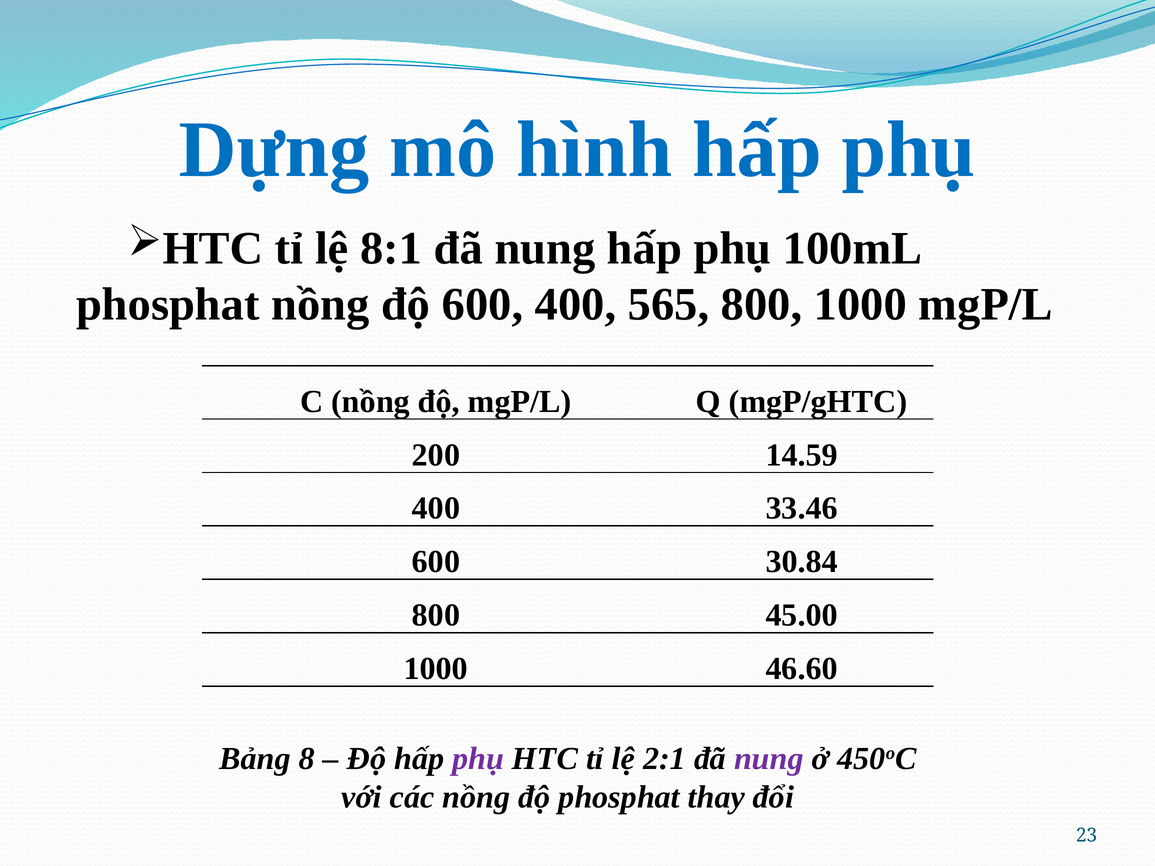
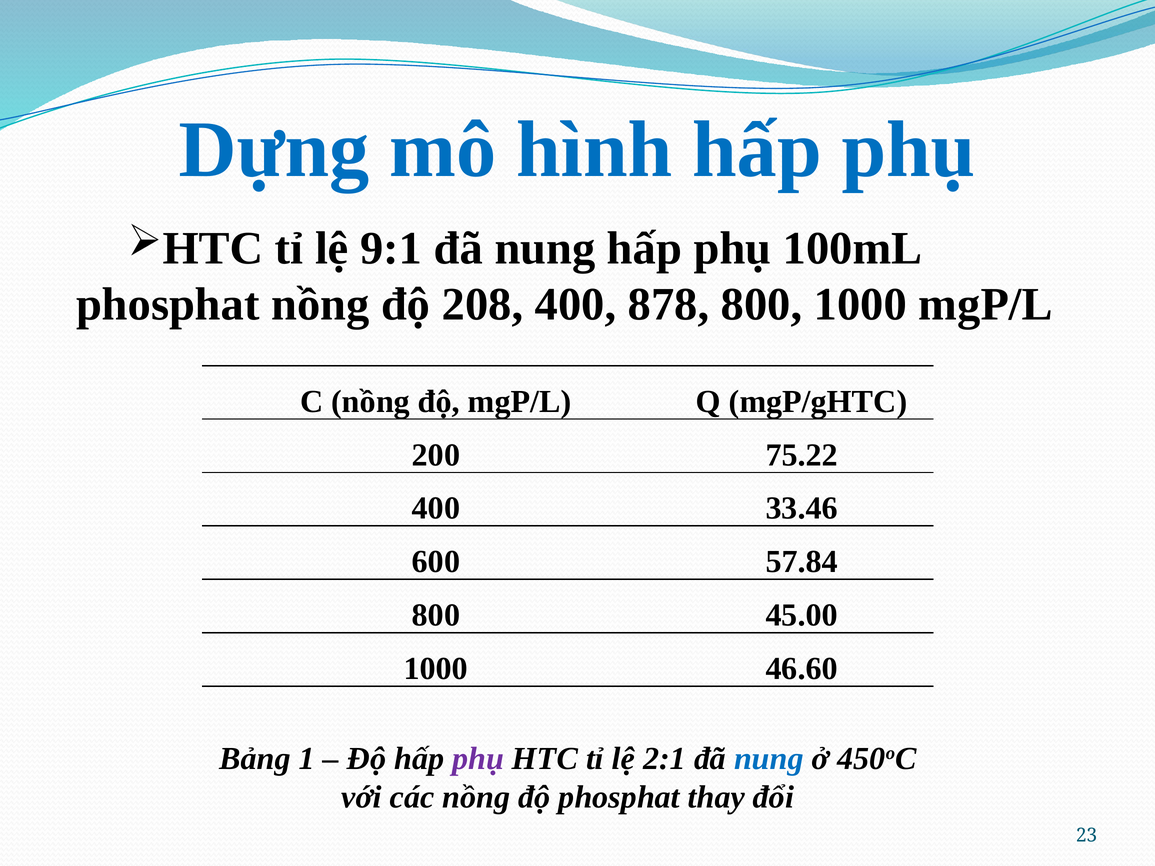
8:1: 8:1 -> 9:1
độ 600: 600 -> 208
565: 565 -> 878
14.59: 14.59 -> 75.22
30.84: 30.84 -> 57.84
8: 8 -> 1
nung at (769, 759) colour: purple -> blue
